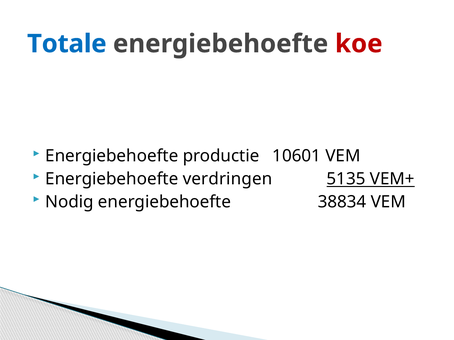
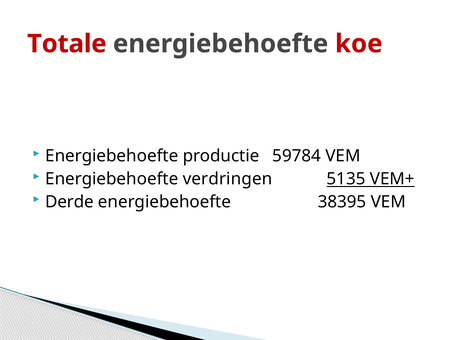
Totale colour: blue -> red
10601: 10601 -> 59784
Nodig: Nodig -> Derde
38834: 38834 -> 38395
